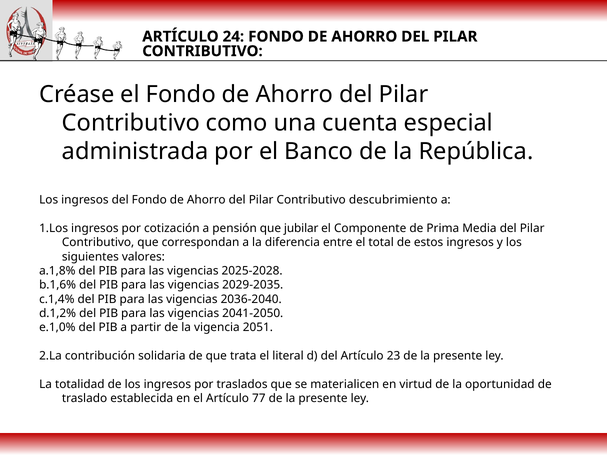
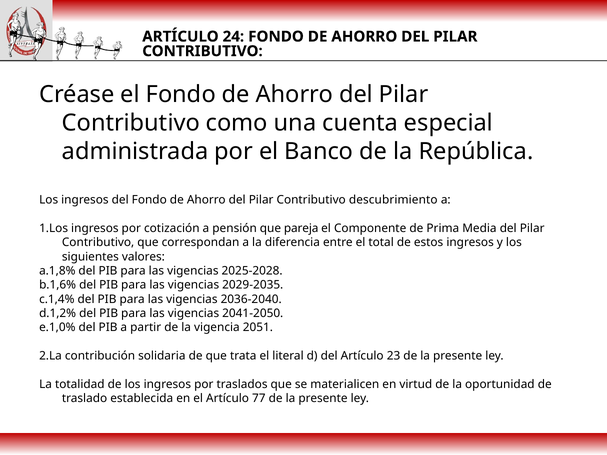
jubilar: jubilar -> pareja
